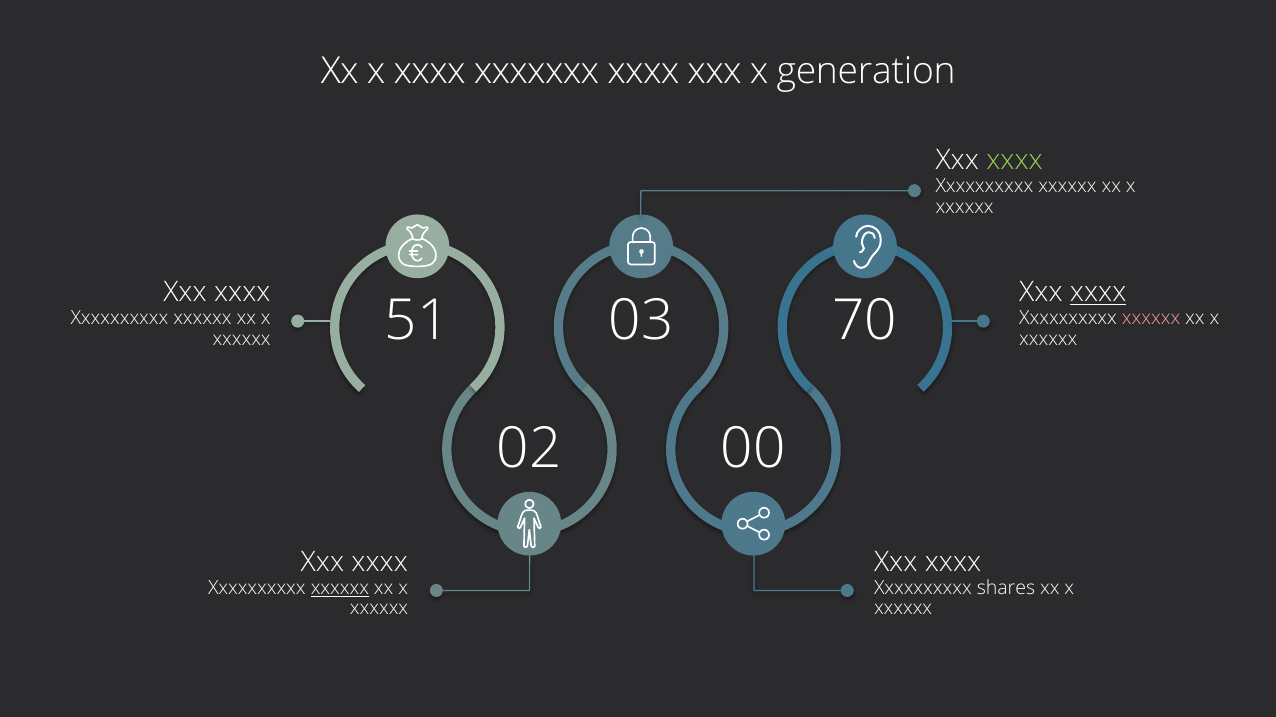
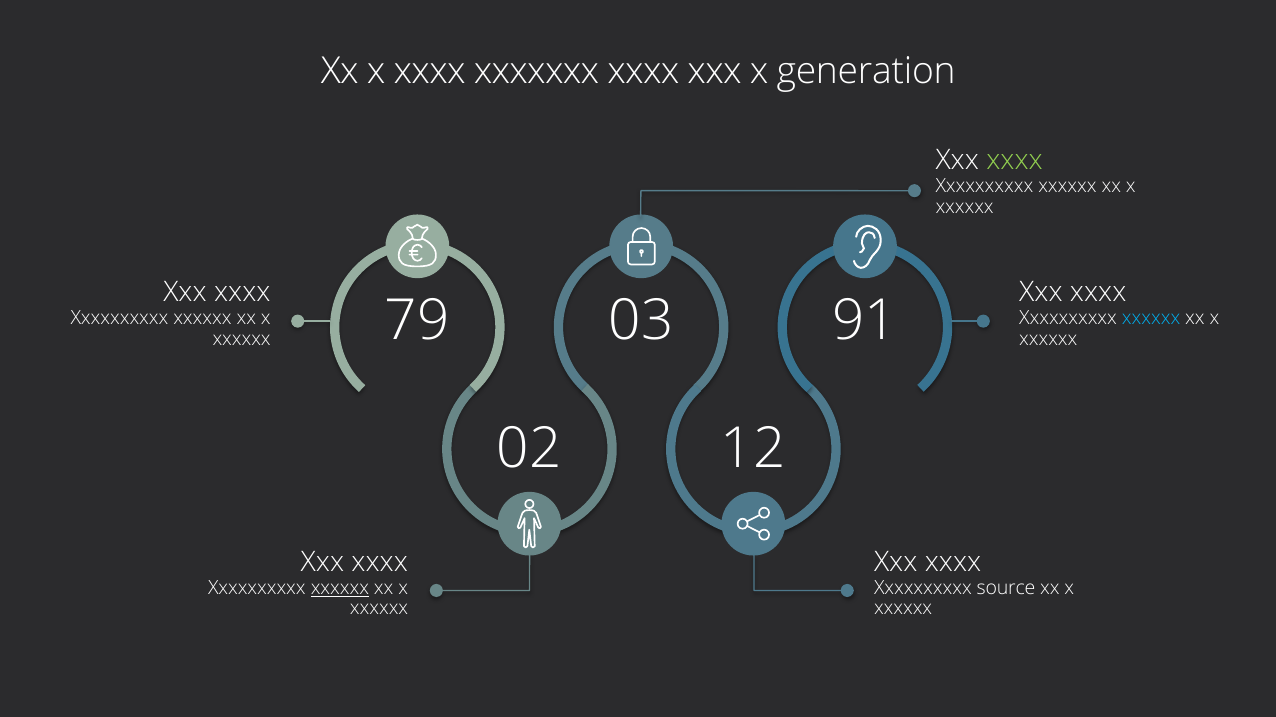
xxxx at (1098, 293) underline: present -> none
70: 70 -> 91
xxxxxx at (1151, 318) colour: pink -> light blue
51: 51 -> 79
00: 00 -> 12
shares: shares -> source
